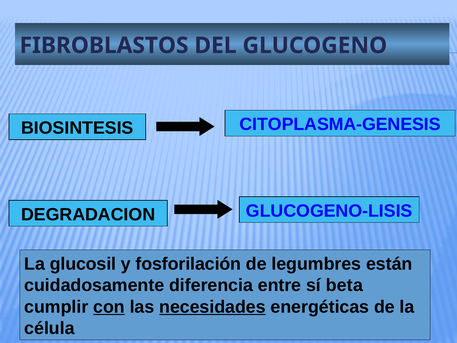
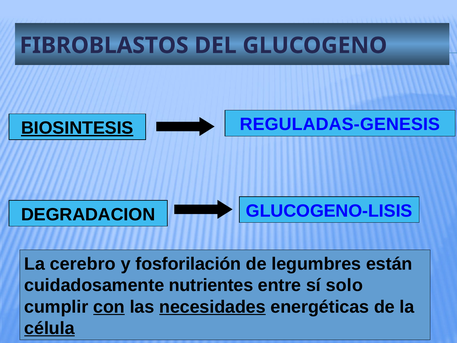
CITOPLASMA-GENESIS: CITOPLASMA-GENESIS -> REGULADAS-GENESIS
BIOSINTESIS underline: none -> present
glucosil: glucosil -> cerebro
diferencia: diferencia -> nutrientes
beta: beta -> solo
célula underline: none -> present
